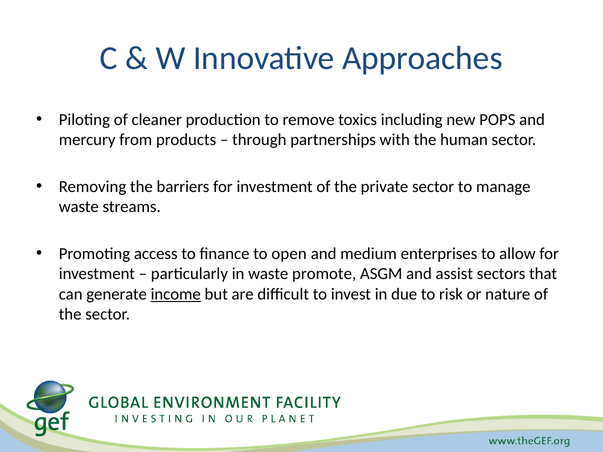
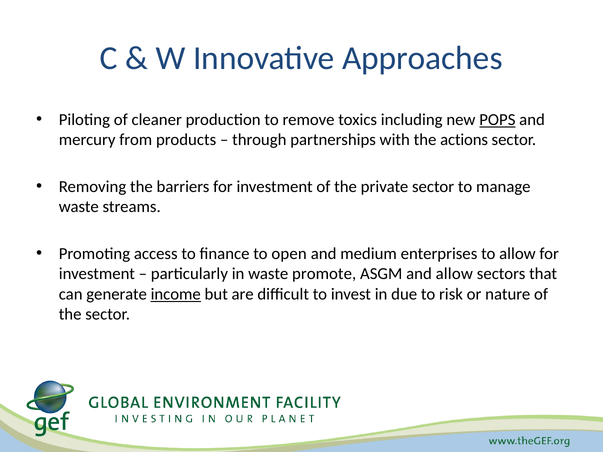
POPS underline: none -> present
human: human -> actions
and assist: assist -> allow
